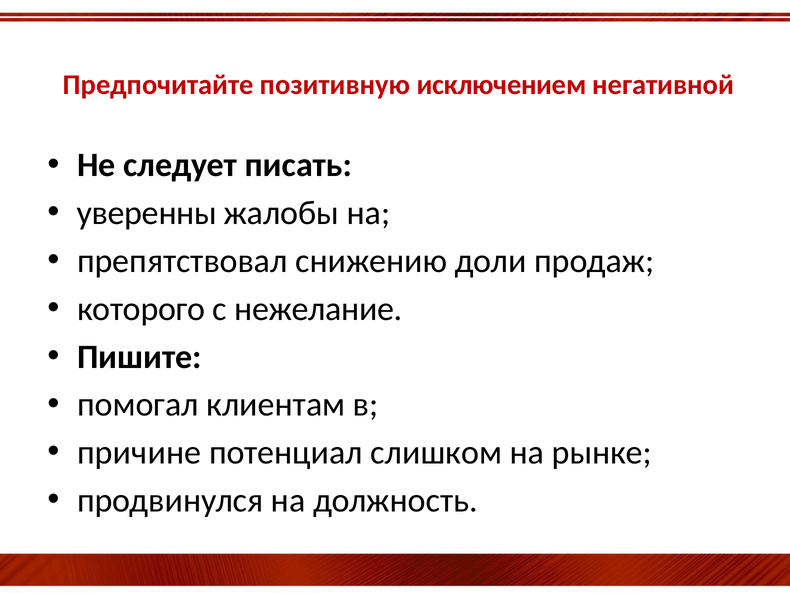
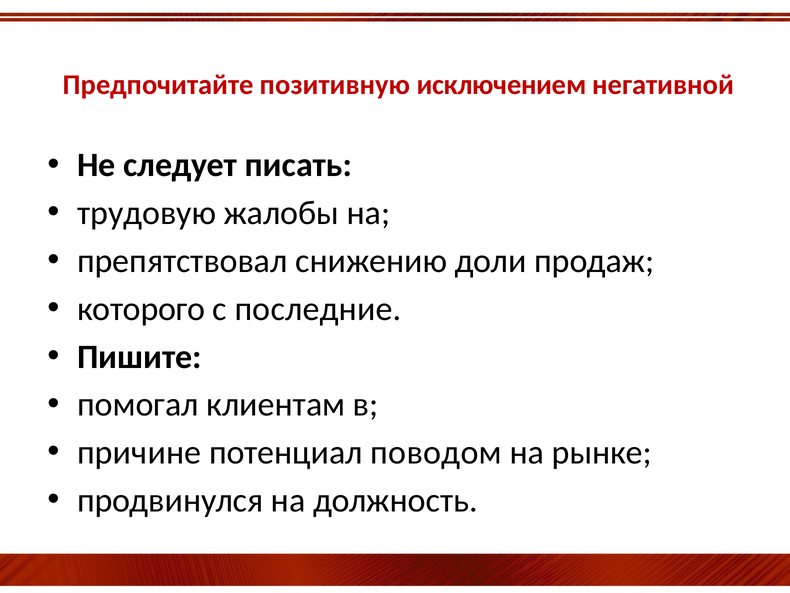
уверенны: уверенны -> трудовую
нежелание: нежелание -> последние
слишком: слишком -> поводом
